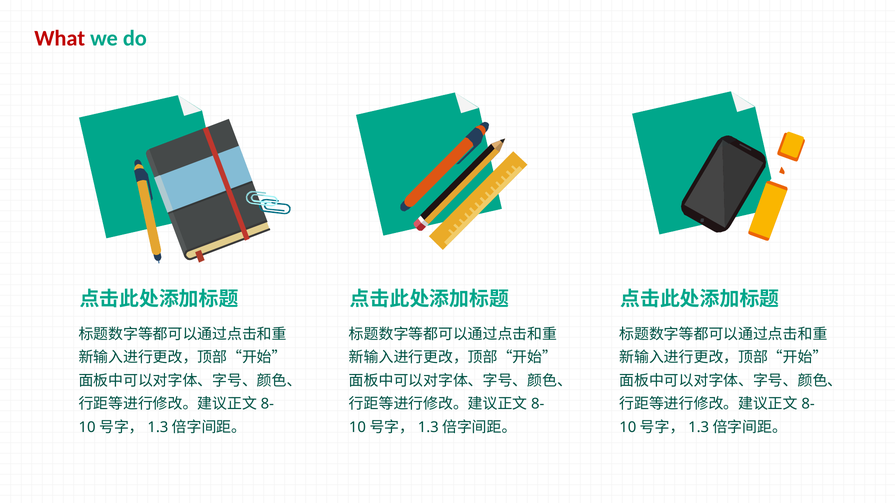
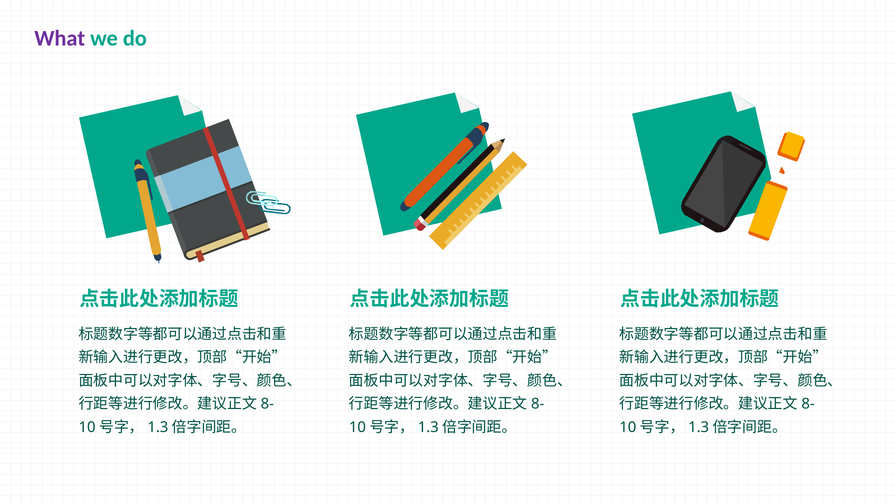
What colour: red -> purple
